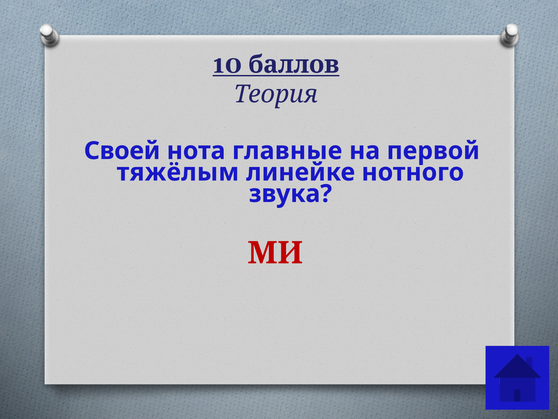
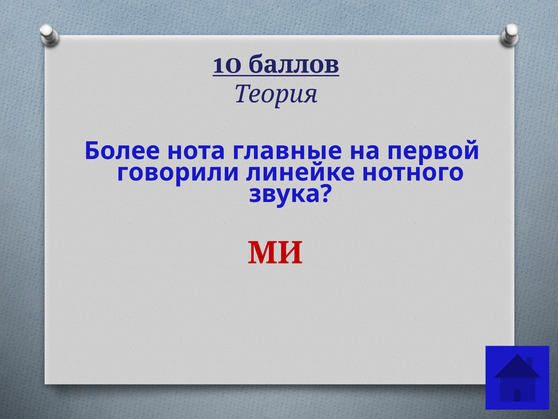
Своей: Своей -> Более
тяжёлым: тяжёлым -> говорили
